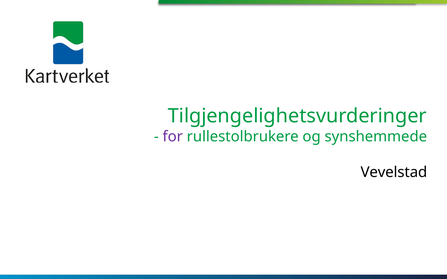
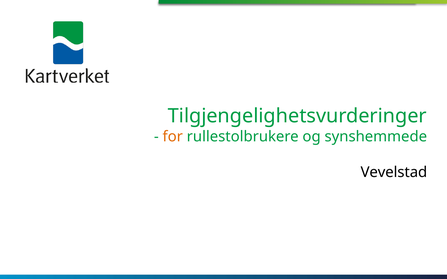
for colour: purple -> orange
